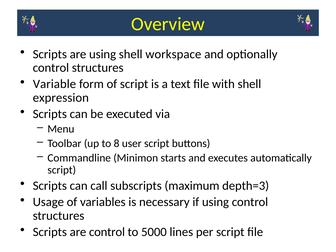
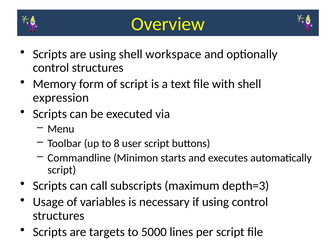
Variable: Variable -> Memory
are control: control -> targets
